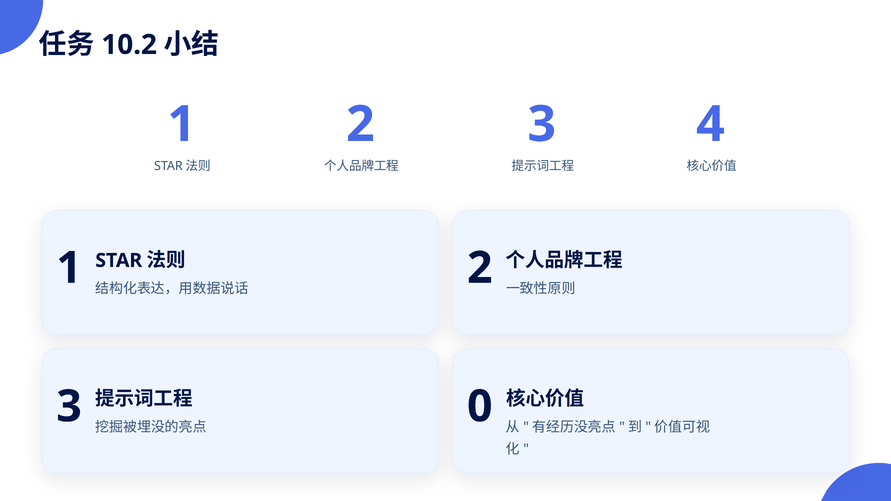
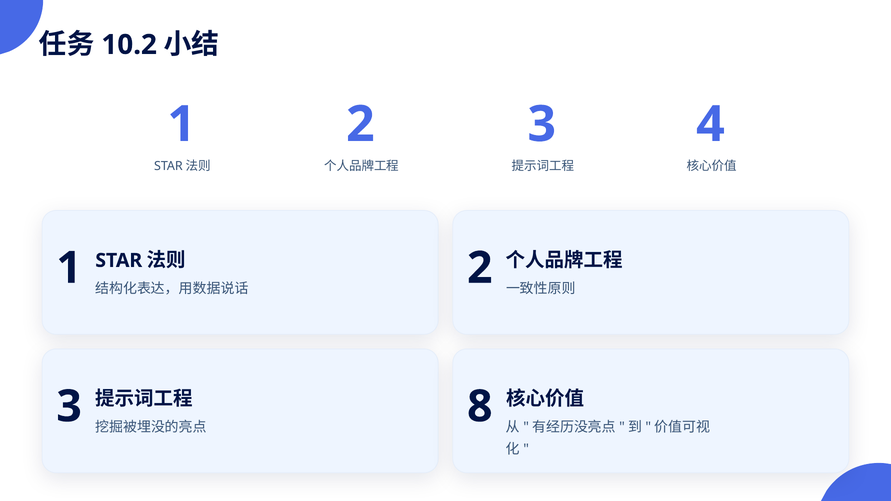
0: 0 -> 8
